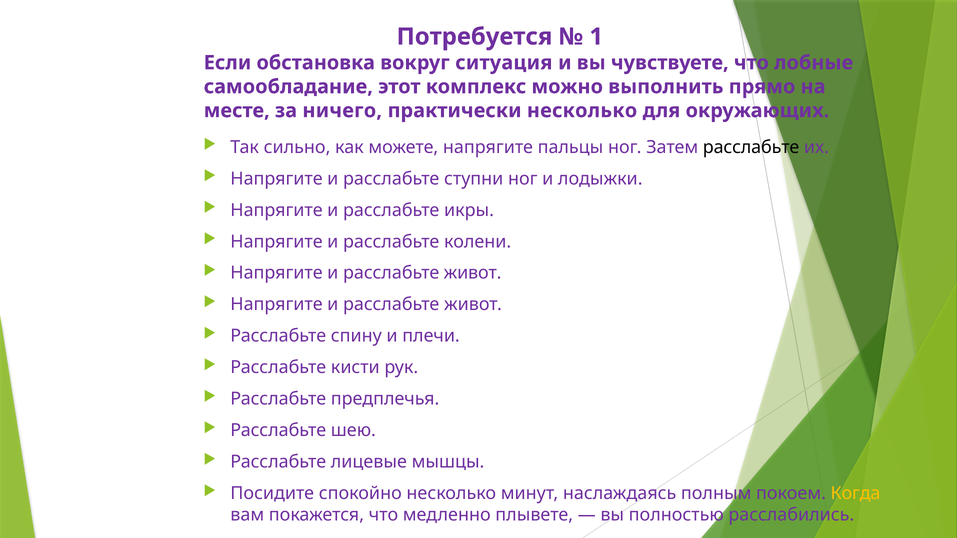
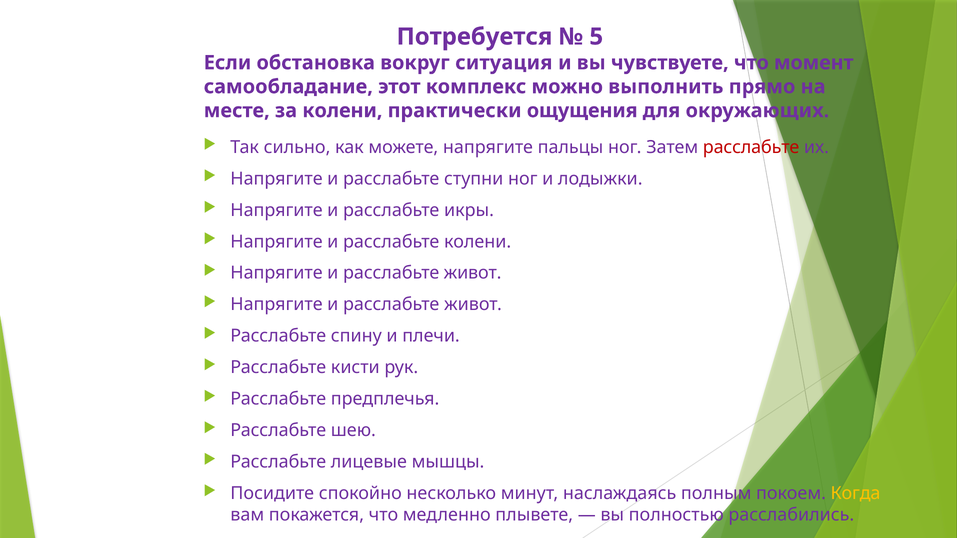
1: 1 -> 5
лобные: лобные -> момент
за ничего: ничего -> колени
практически несколько: несколько -> ощущения
расслабьте at (751, 147) colour: black -> red
